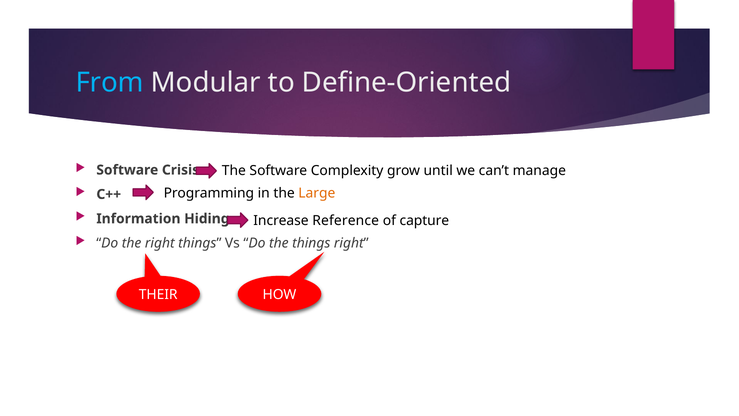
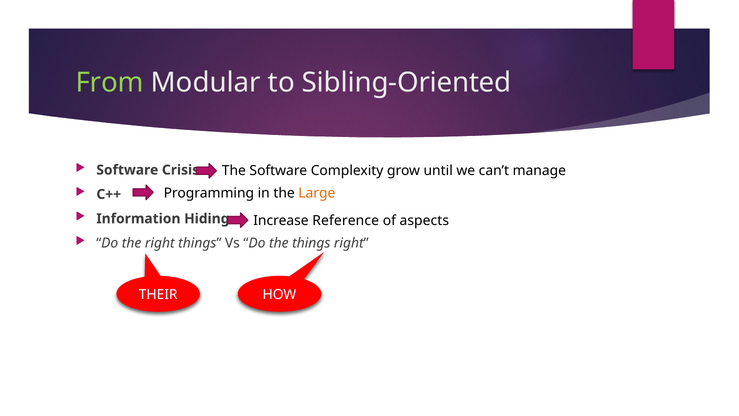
From colour: light blue -> light green
Define-Oriented: Define-Oriented -> Sibling-Oriented
capture: capture -> aspects
